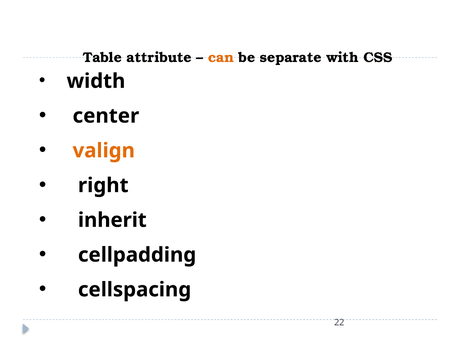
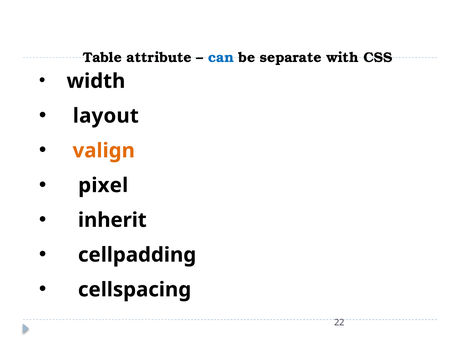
can colour: orange -> blue
center: center -> layout
right: right -> pixel
